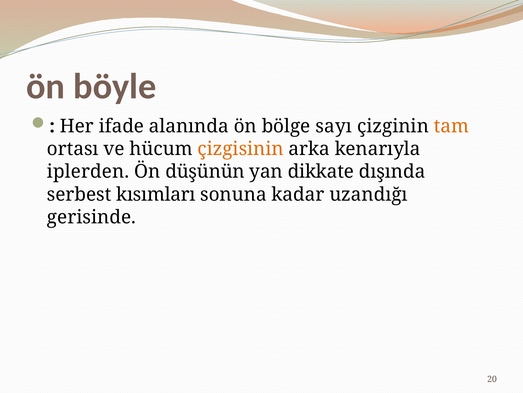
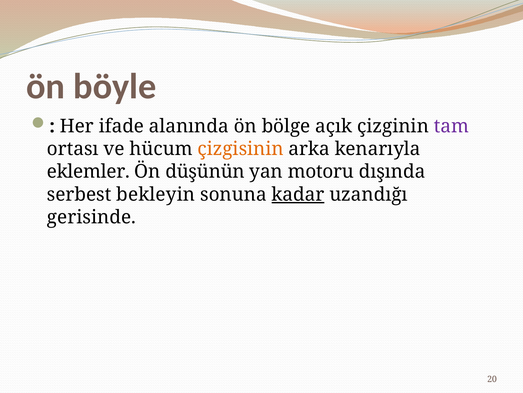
sayı: sayı -> açık
tam colour: orange -> purple
iplerden: iplerden -> eklemler
dikkate: dikkate -> motoru
kısımları: kısımları -> bekleyin
kadar underline: none -> present
